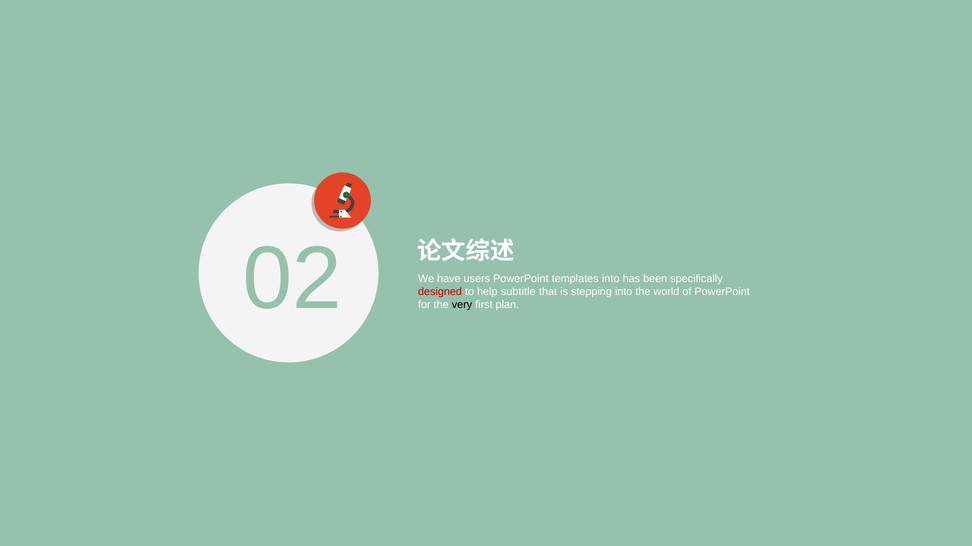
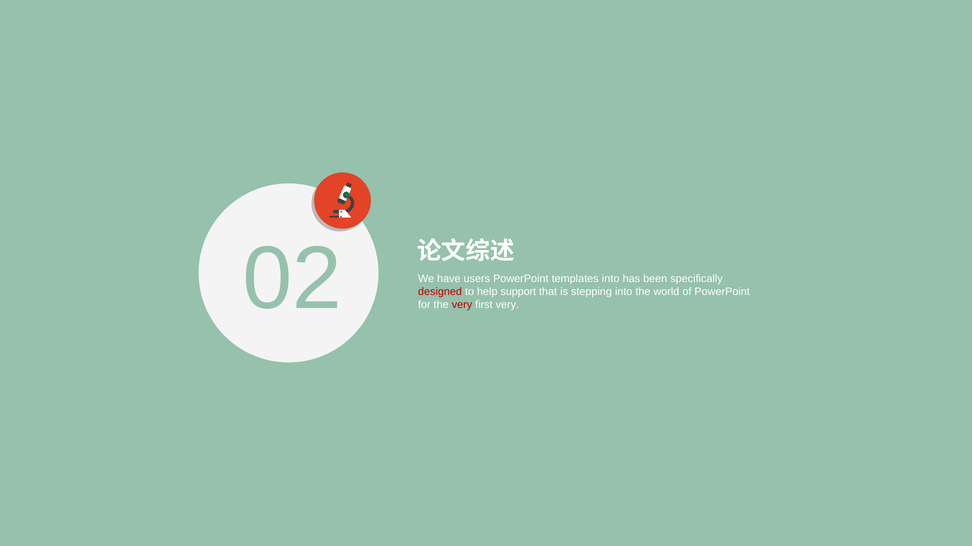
subtitle: subtitle -> support
very at (462, 305) colour: black -> red
first plan: plan -> very
